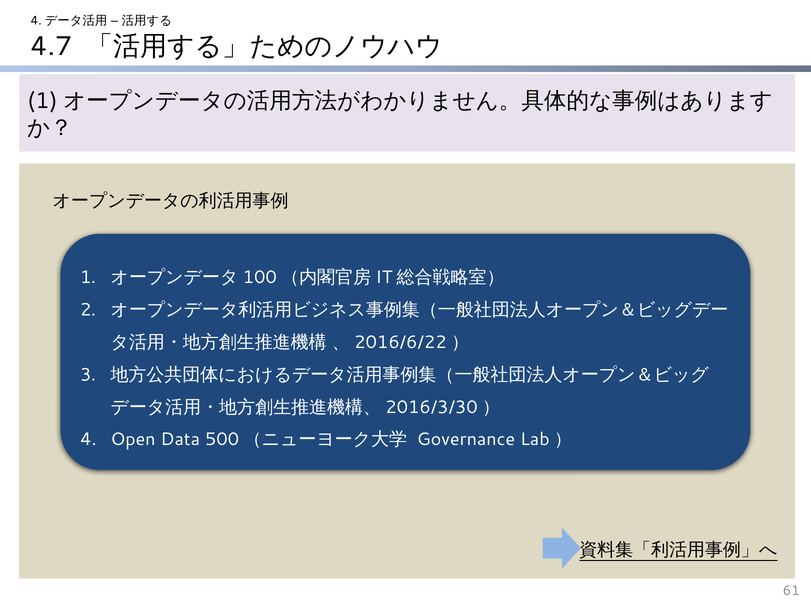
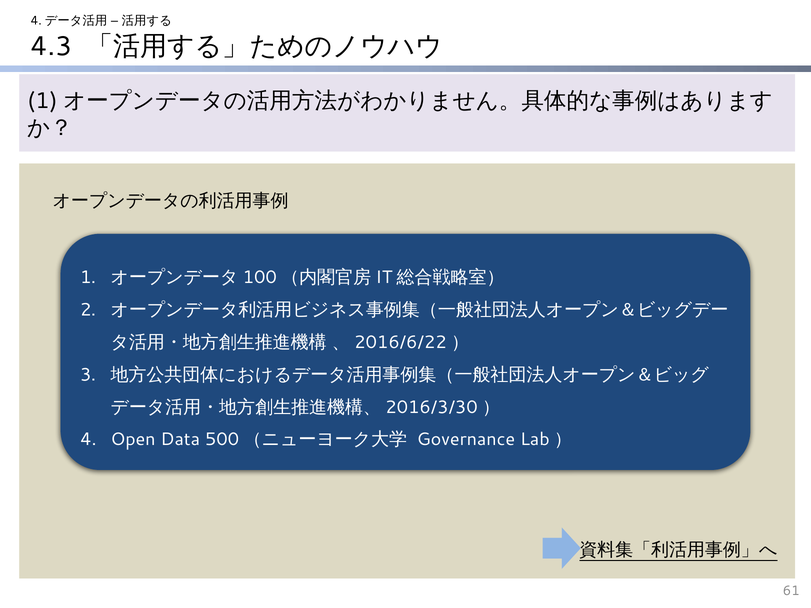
4.7: 4.7 -> 4.3
